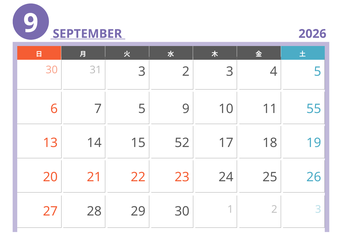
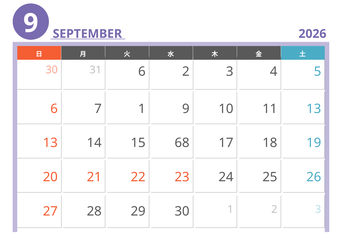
31 3: 3 -> 6
7 5: 5 -> 1
11 55: 55 -> 13
52: 52 -> 68
